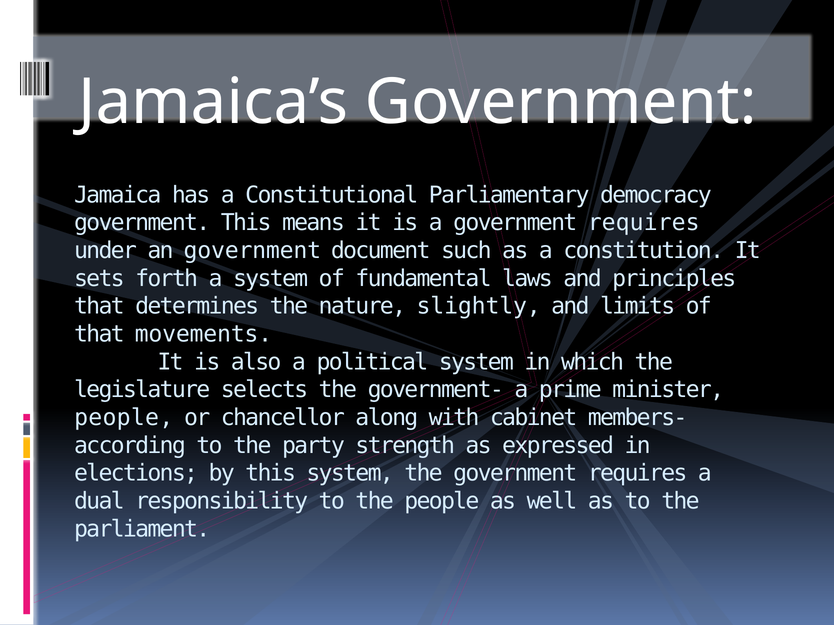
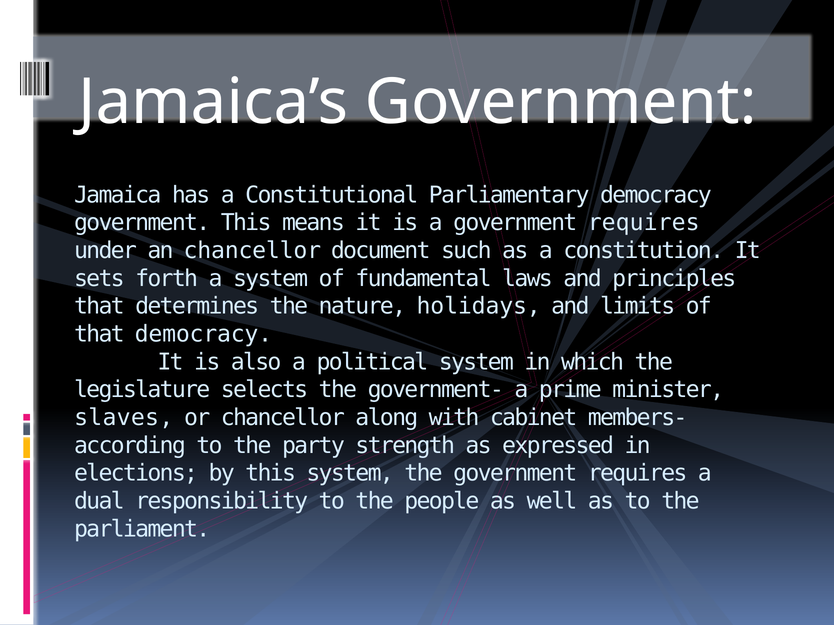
an government: government -> chancellor
slightly: slightly -> holidays
that movements: movements -> democracy
people at (124, 418): people -> slaves
